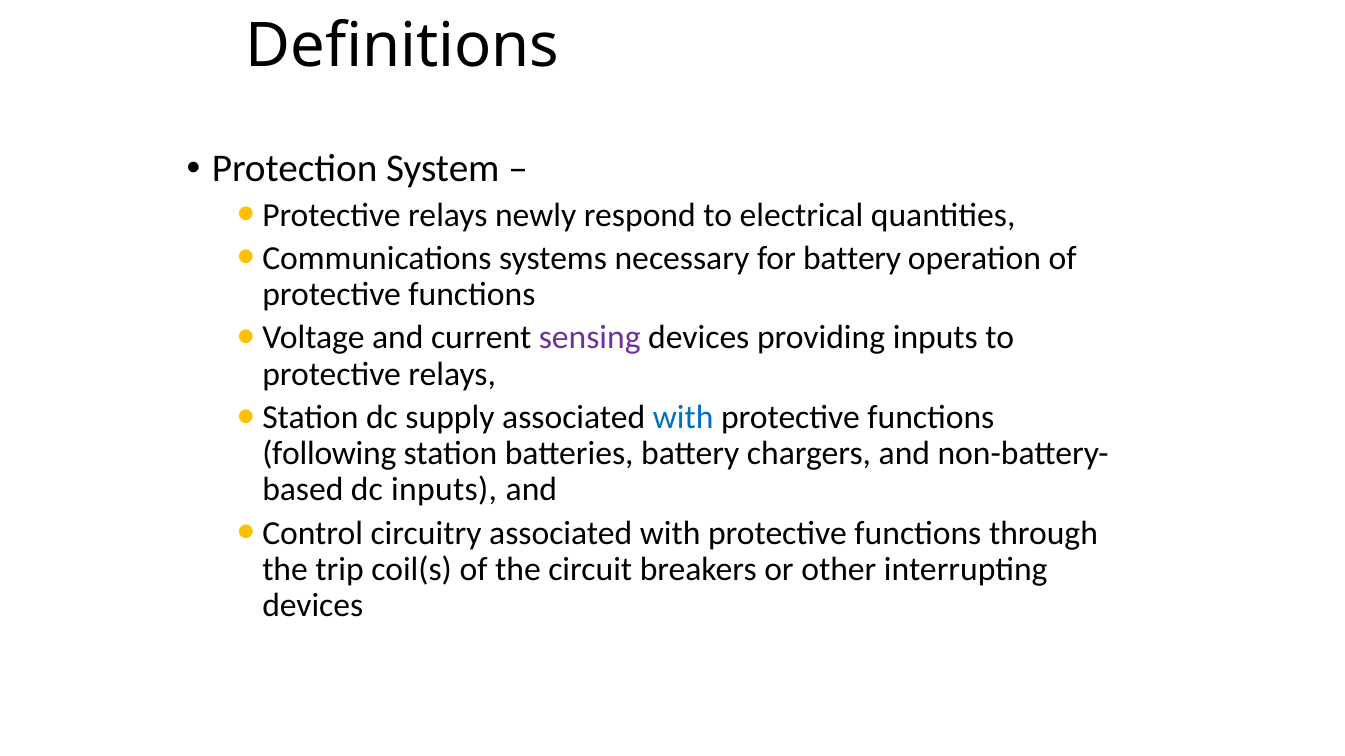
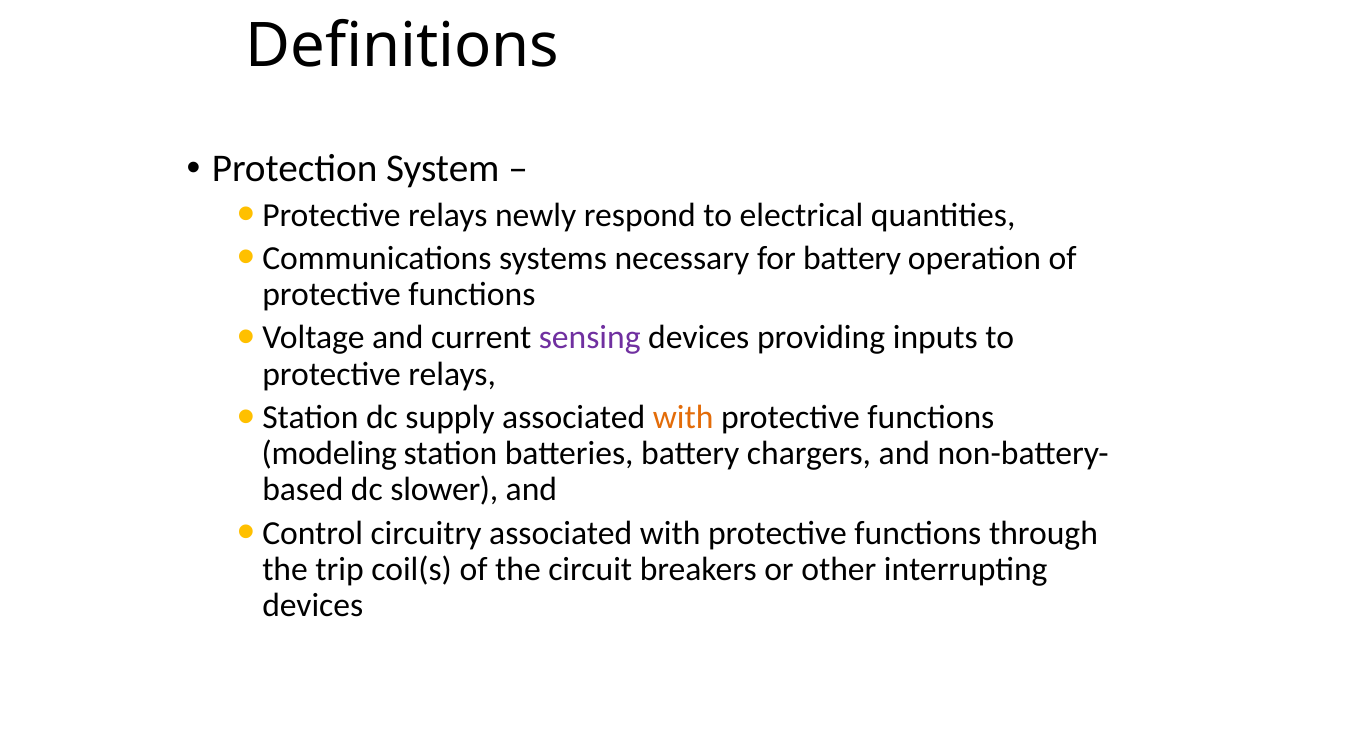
with at (683, 418) colour: blue -> orange
following: following -> modeling
dc inputs: inputs -> slower
